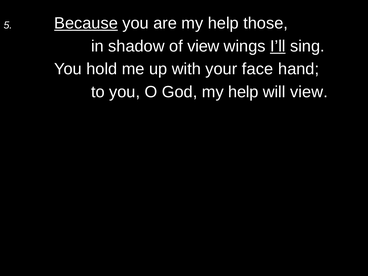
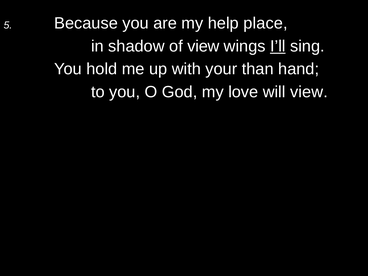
Because underline: present -> none
those: those -> place
face: face -> than
God my help: help -> love
